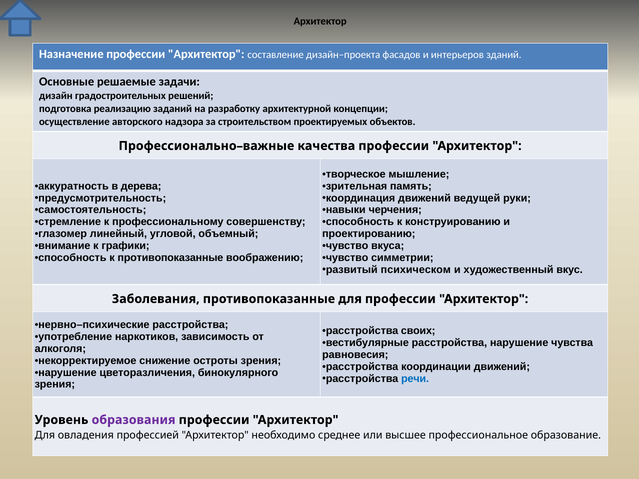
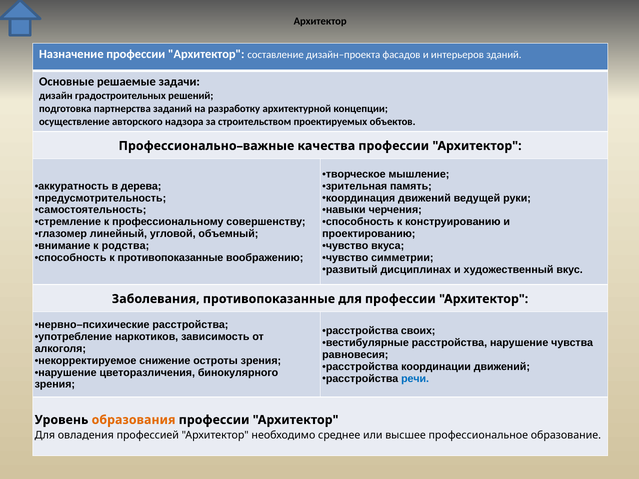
реализацию: реализацию -> партнерства
графики: графики -> родства
психическом: психическом -> дисциплинах
образования colour: purple -> orange
